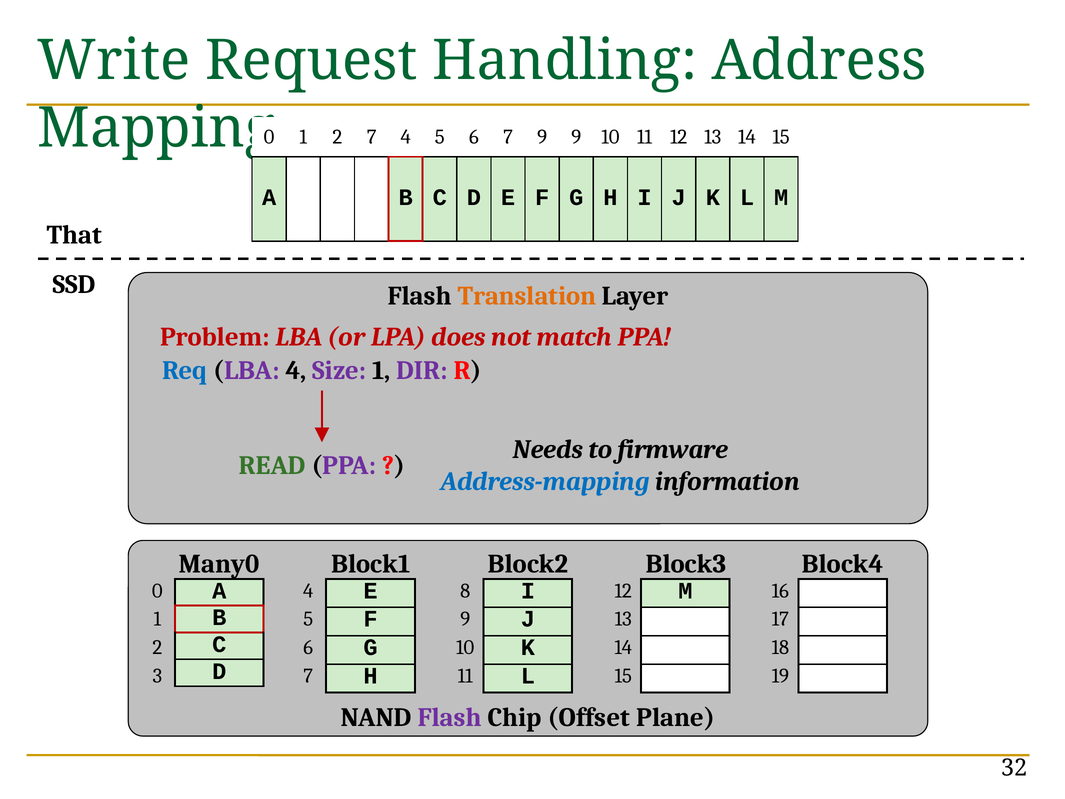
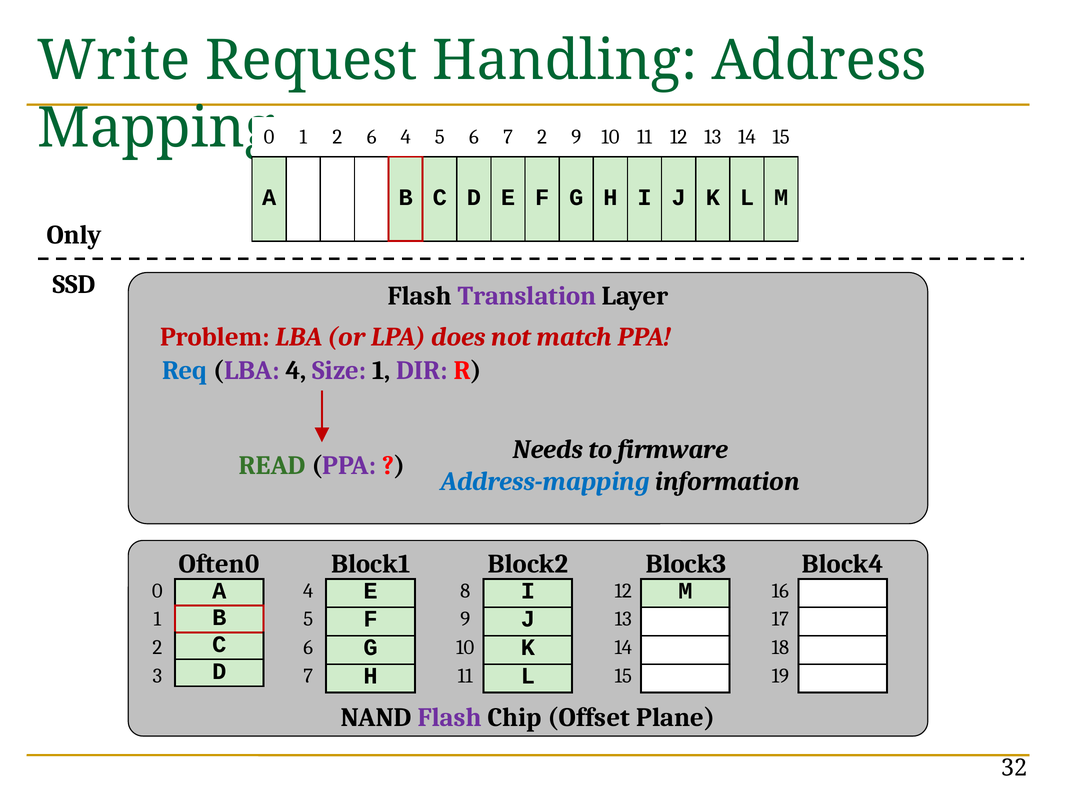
2 7: 7 -> 6
7 9: 9 -> 2
That: That -> Only
Translation colour: orange -> purple
Many0: Many0 -> Often0
